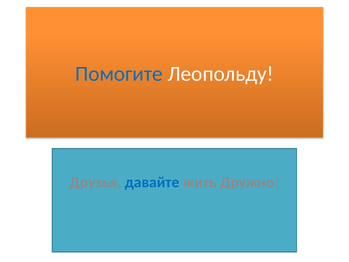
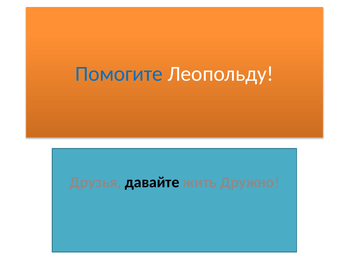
давайте colour: blue -> black
